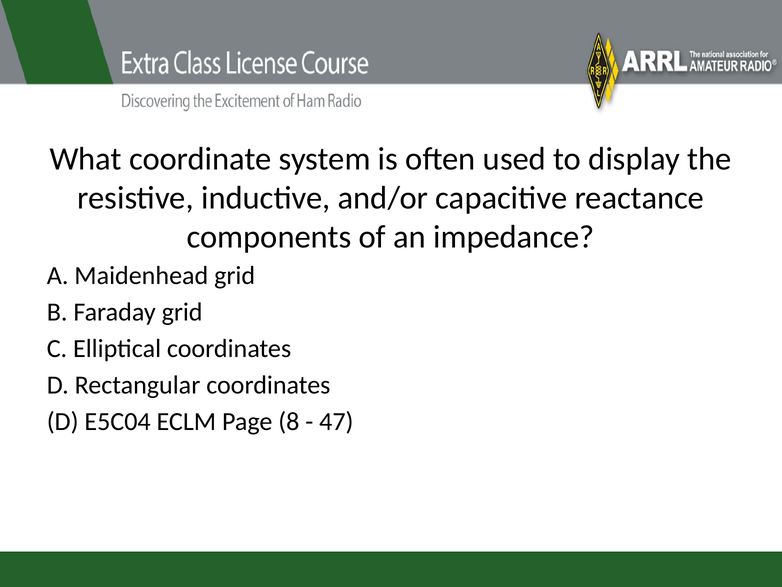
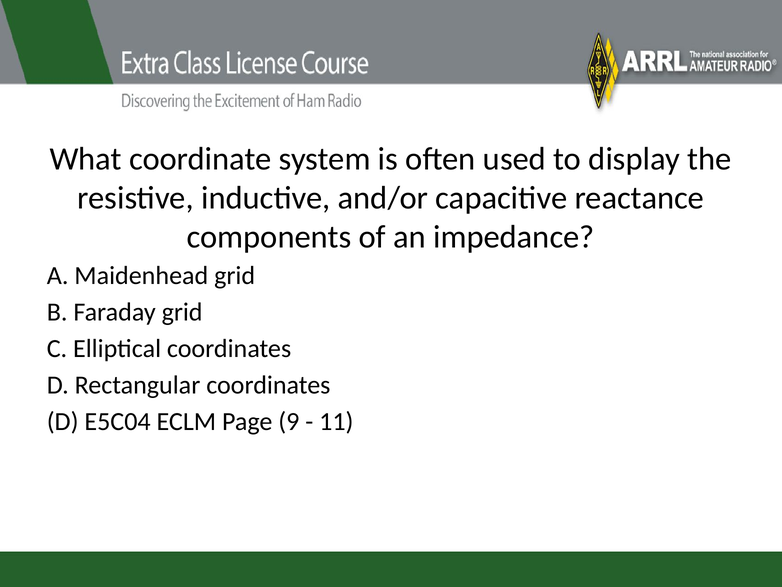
8: 8 -> 9
47: 47 -> 11
